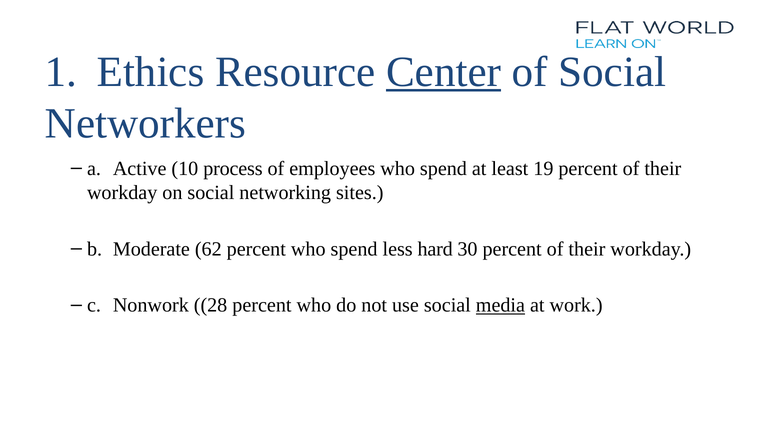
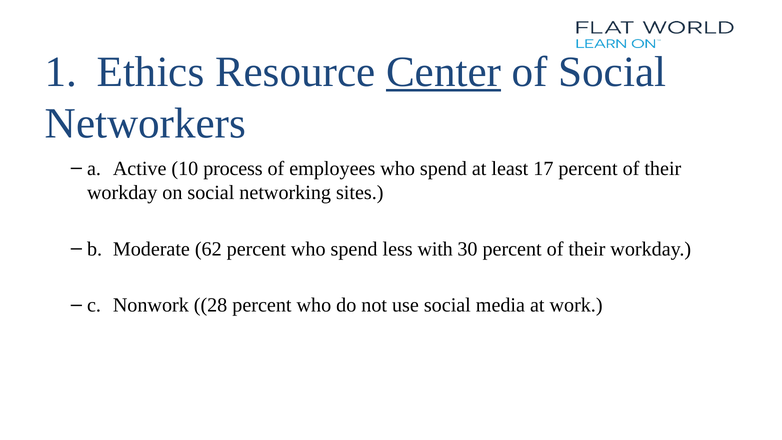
19: 19 -> 17
hard: hard -> with
media underline: present -> none
